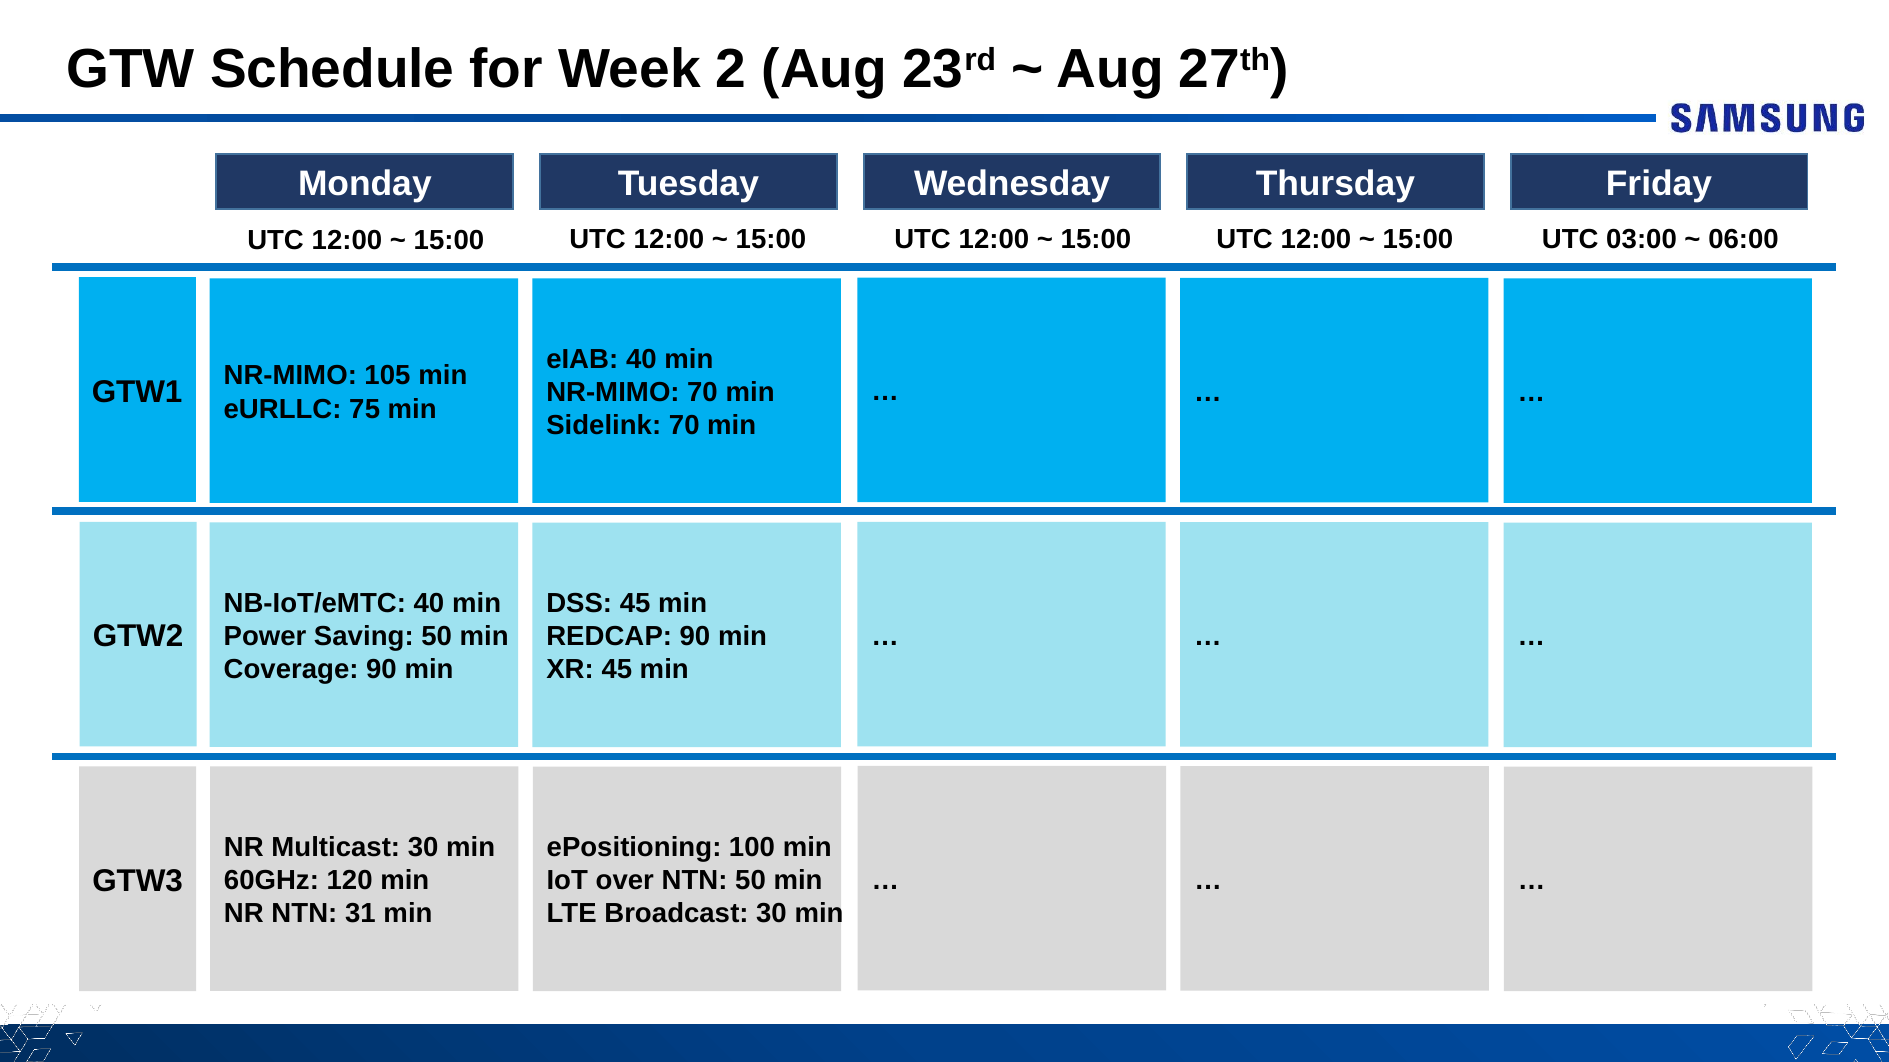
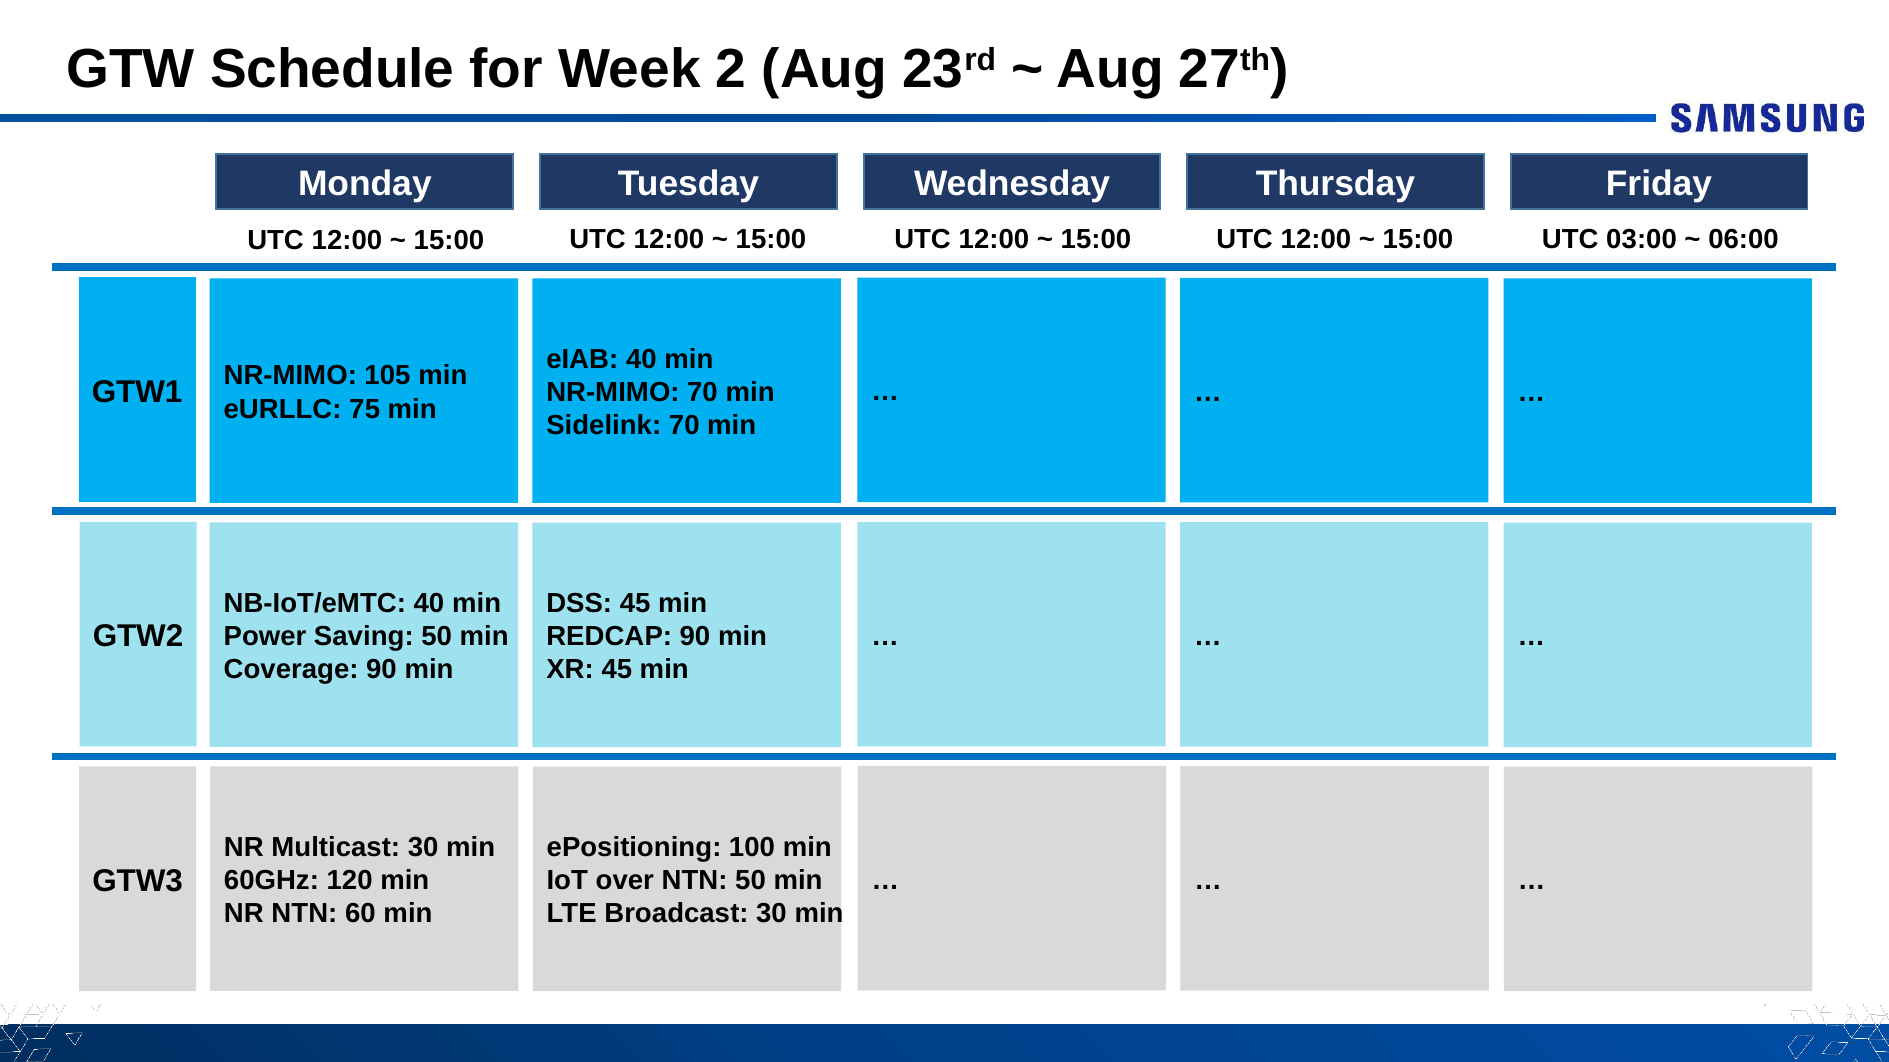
31: 31 -> 60
